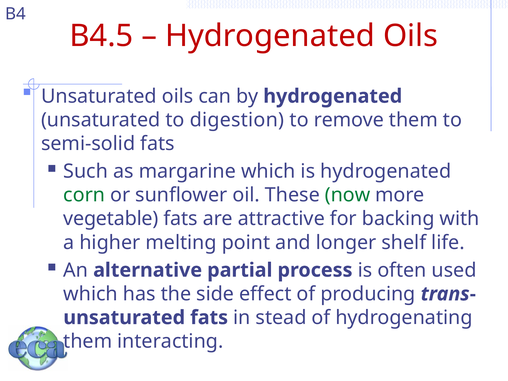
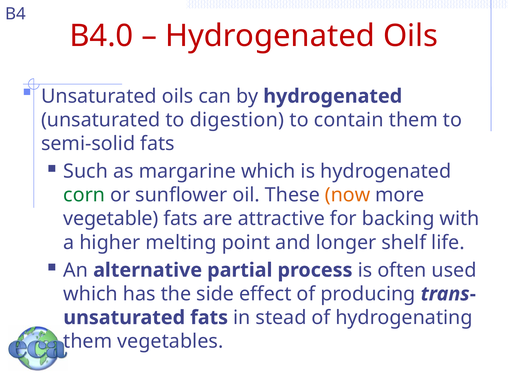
B4.5: B4.5 -> B4.0
remove: remove -> contain
now colour: green -> orange
interacting: interacting -> vegetables
